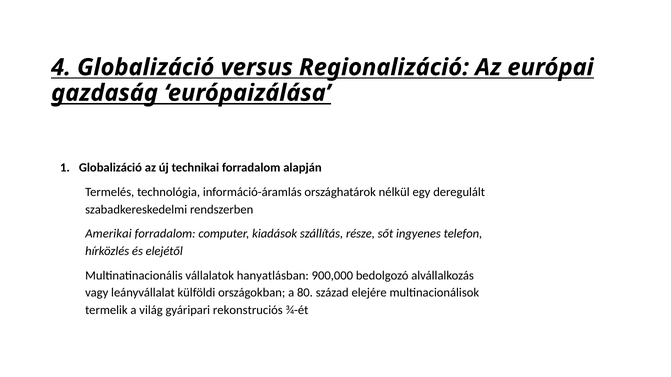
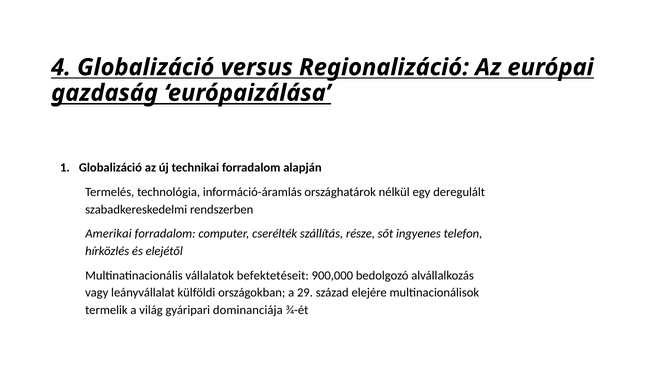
kiadások: kiadások -> cserélték
hanyatlásban: hanyatlásban -> befektetéseit
80: 80 -> 29
rekonstruciós: rekonstruciós -> dominanciája
